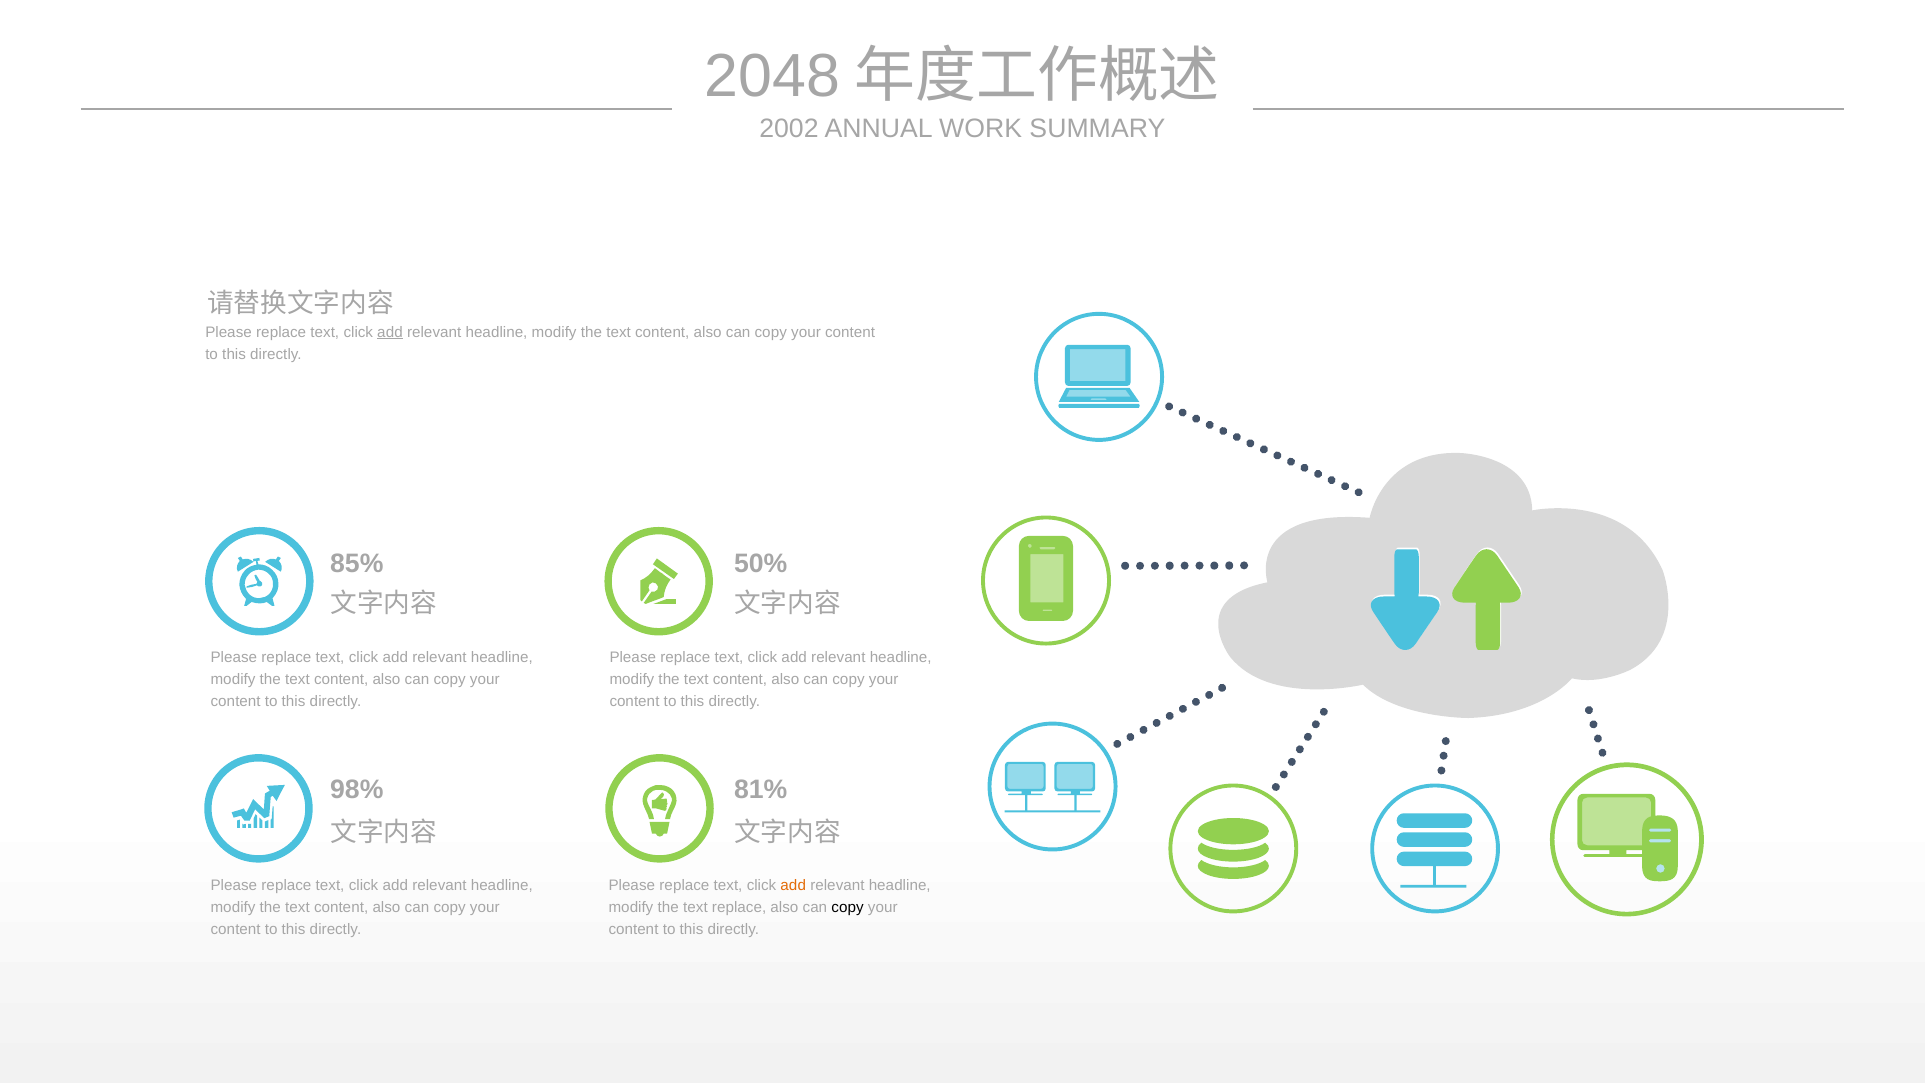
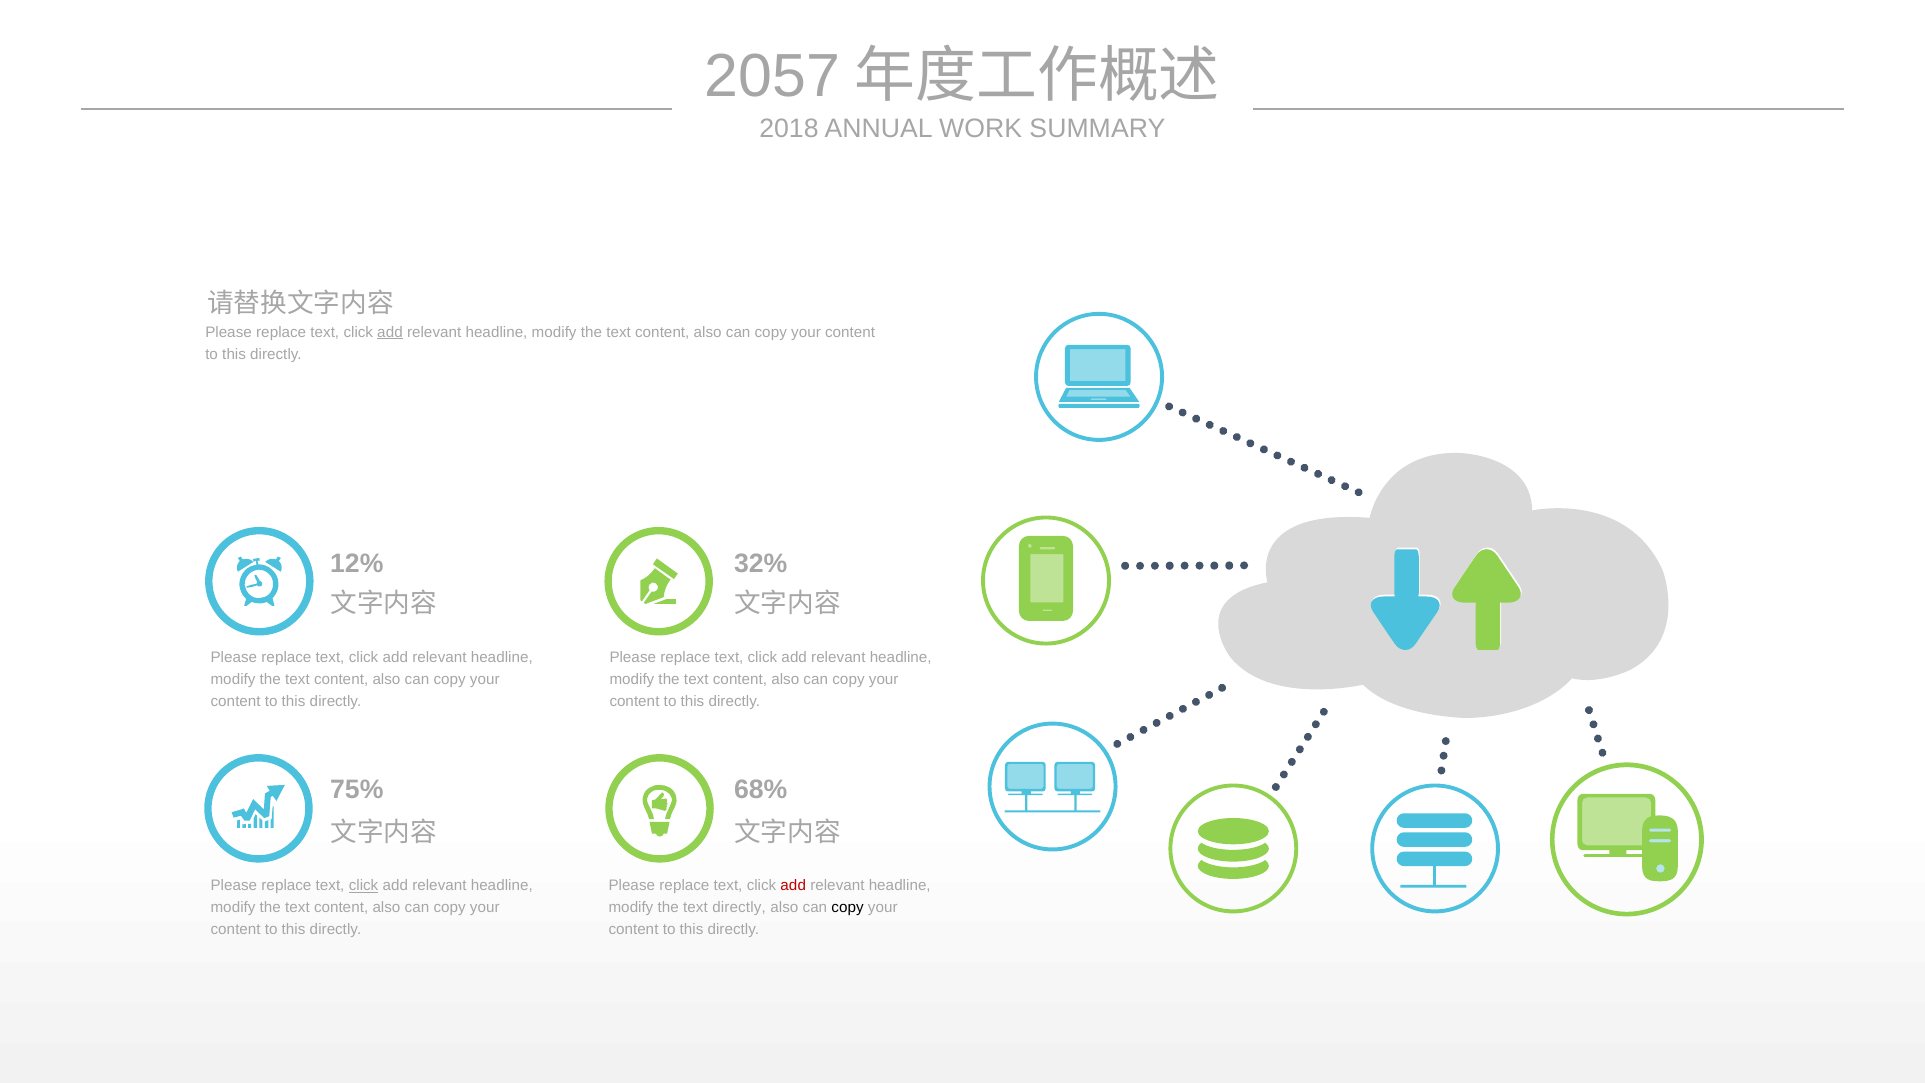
2048: 2048 -> 2057
2002: 2002 -> 2018
85%: 85% -> 12%
50%: 50% -> 32%
98%: 98% -> 75%
81%: 81% -> 68%
click at (364, 886) underline: none -> present
add at (793, 886) colour: orange -> red
text replace: replace -> directly
